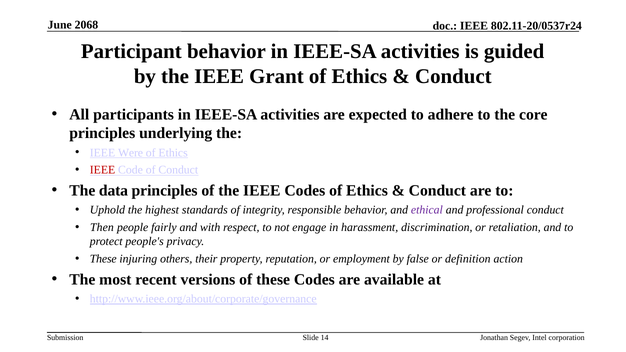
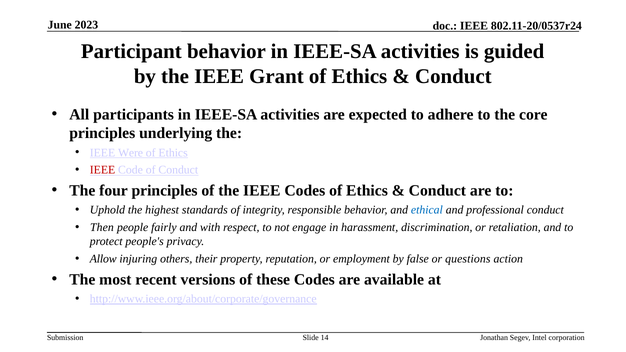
2068: 2068 -> 2023
data: data -> four
ethical colour: purple -> blue
These at (103, 259): These -> Allow
definition: definition -> questions
